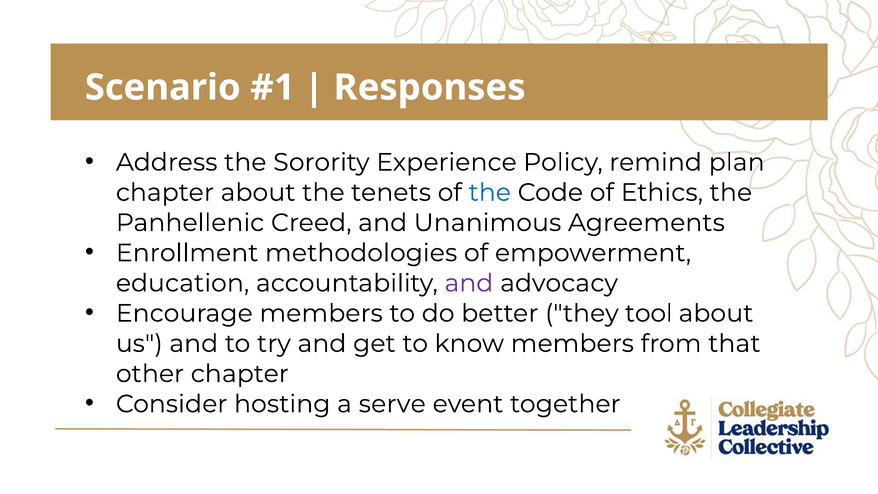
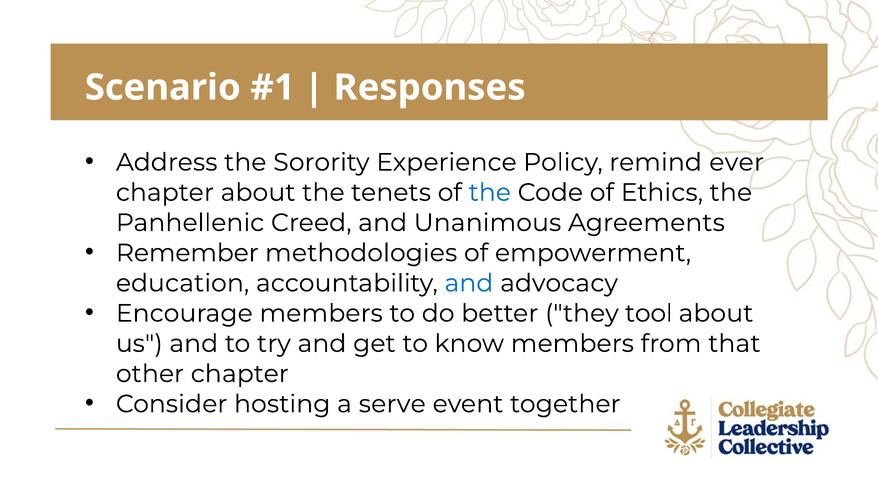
plan: plan -> ever
Enrollment: Enrollment -> Remember
and at (469, 283) colour: purple -> blue
